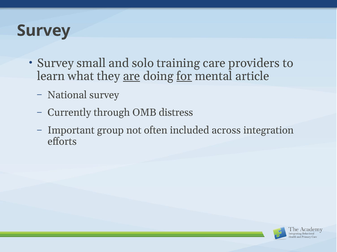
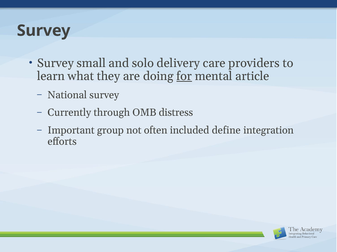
training: training -> delivery
are underline: present -> none
across: across -> define
